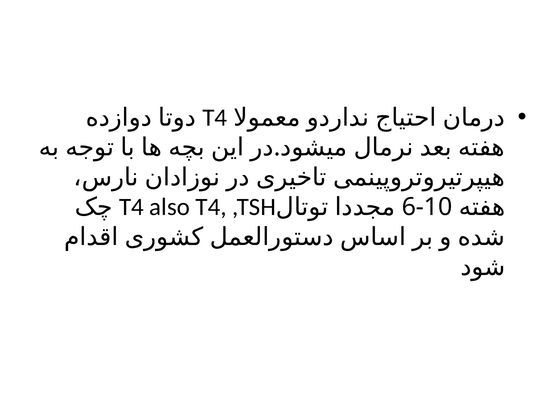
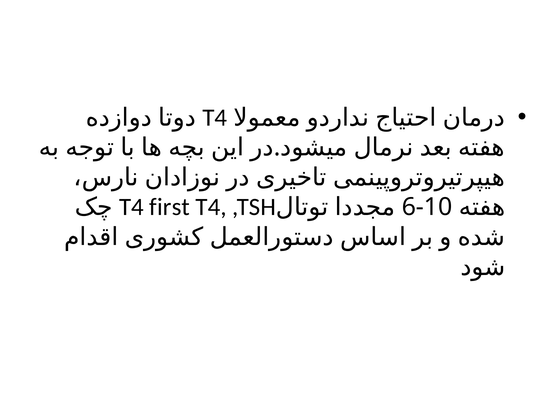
also: also -> first
